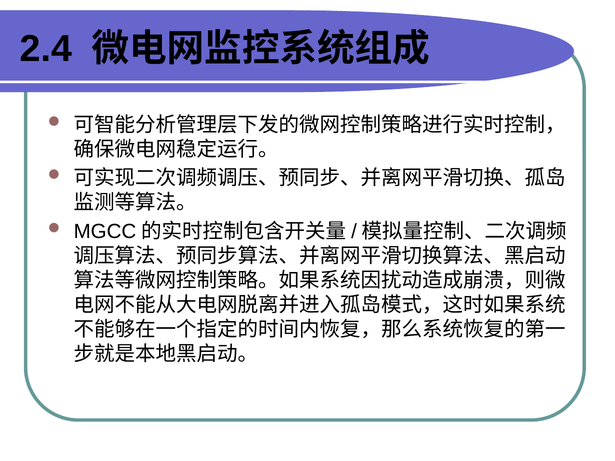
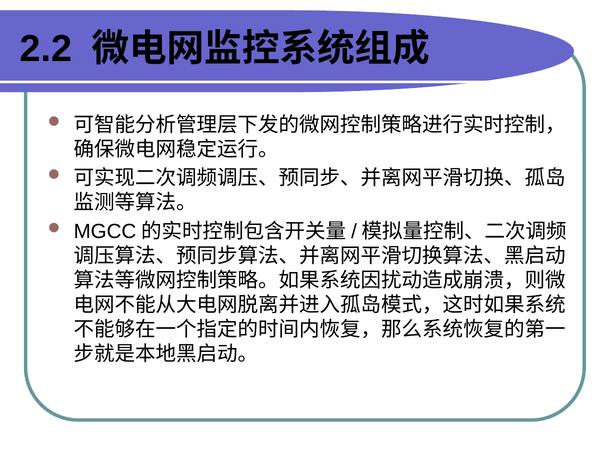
2.4: 2.4 -> 2.2
